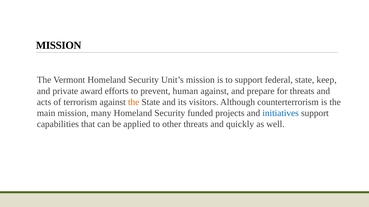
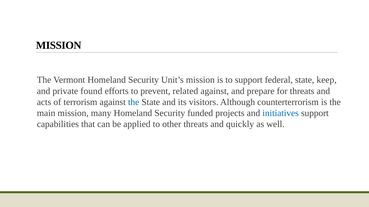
award: award -> found
human: human -> related
the at (134, 102) colour: orange -> blue
